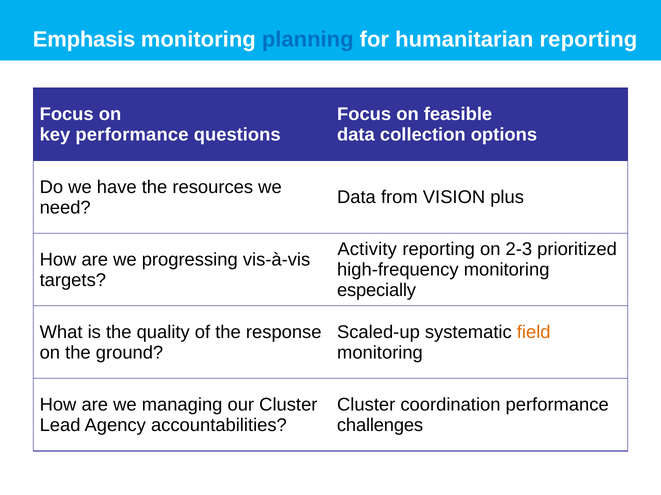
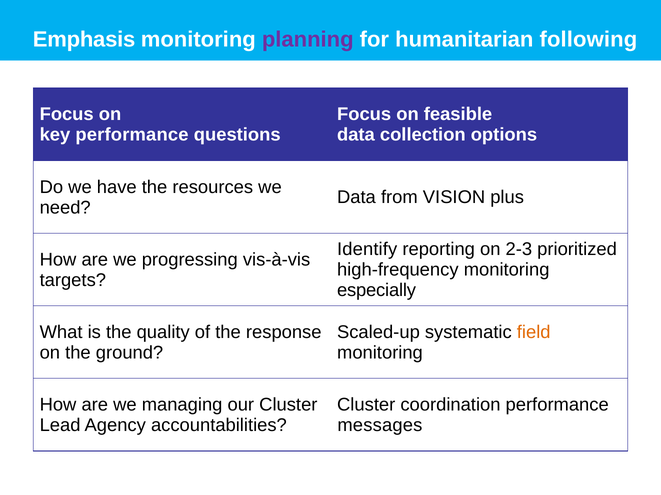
planning colour: blue -> purple
humanitarian reporting: reporting -> following
Activity: Activity -> Identify
challenges: challenges -> messages
